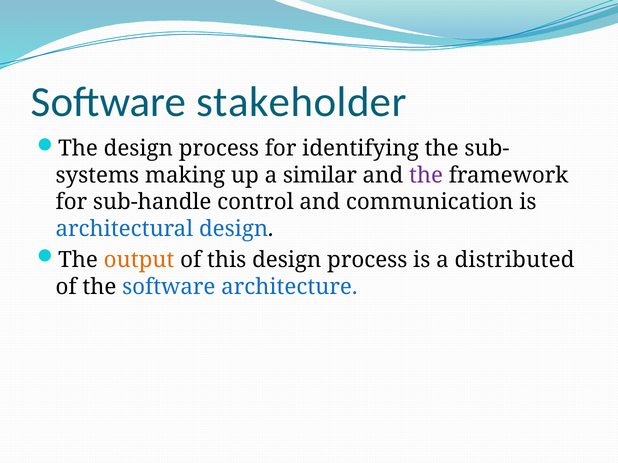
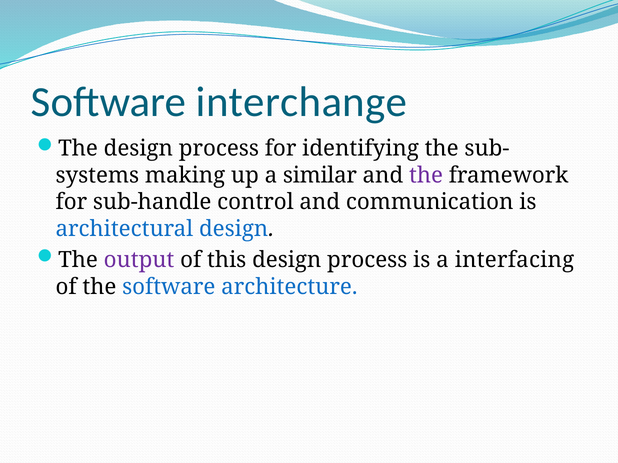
stakeholder: stakeholder -> interchange
output colour: orange -> purple
distributed: distributed -> interfacing
